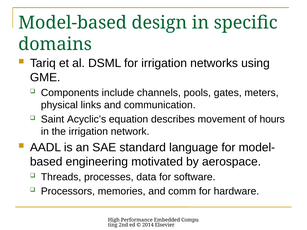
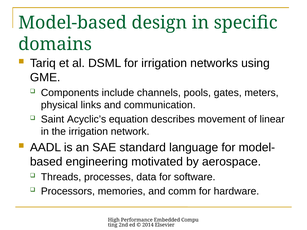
hours: hours -> linear
